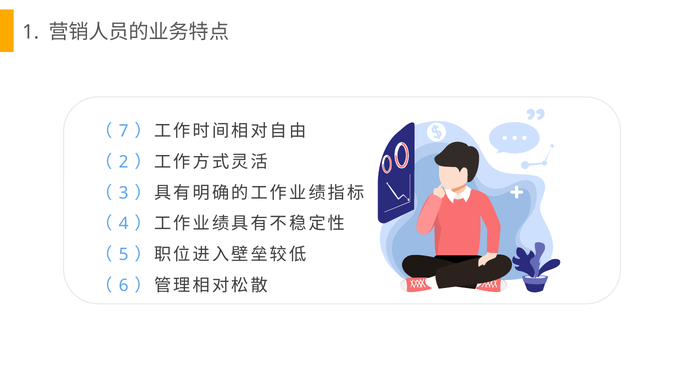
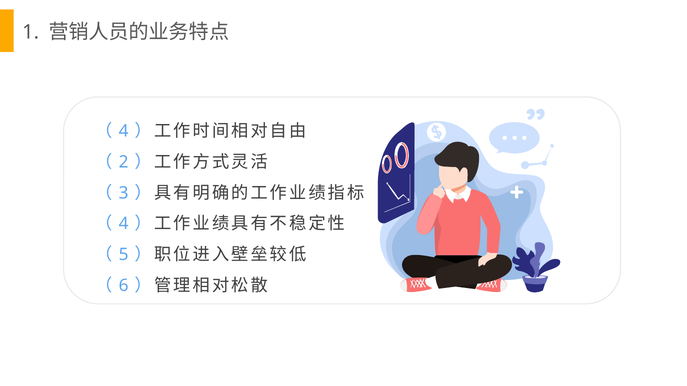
7 at (124, 131): 7 -> 4
